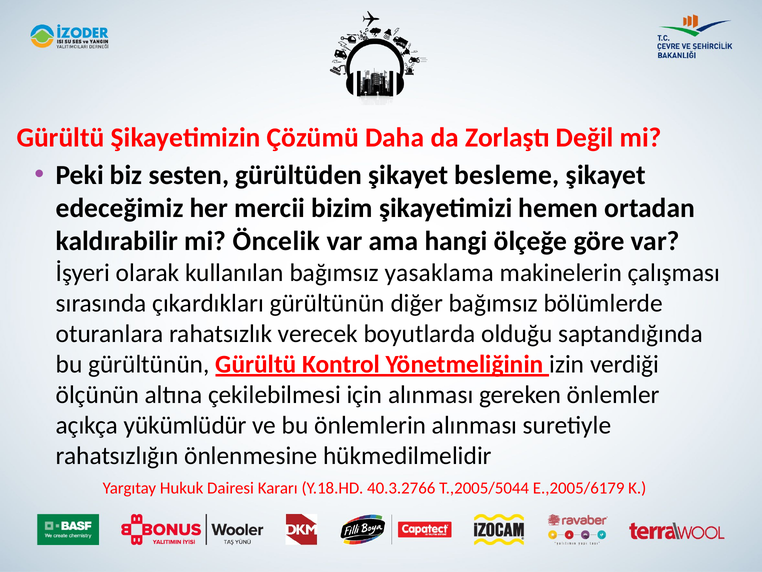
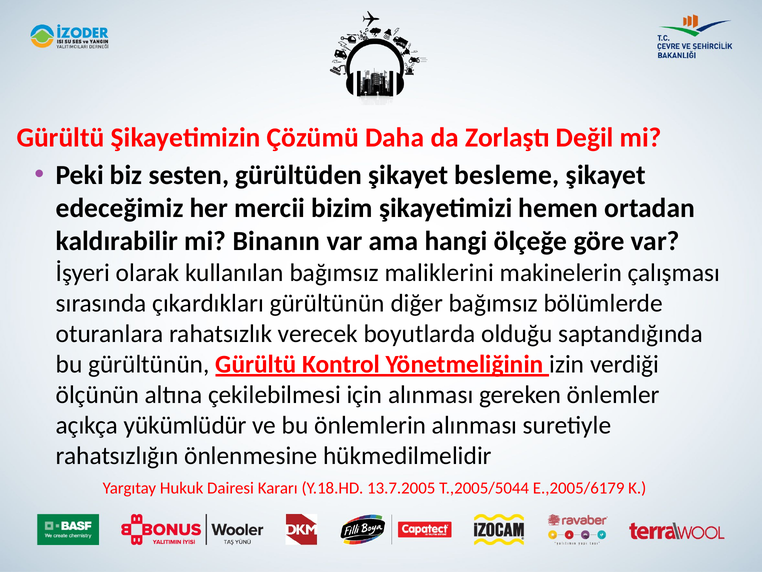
Öncelik: Öncelik -> Binanın
yasaklama: yasaklama -> maliklerini
40.3.2766: 40.3.2766 -> 13.7.2005
